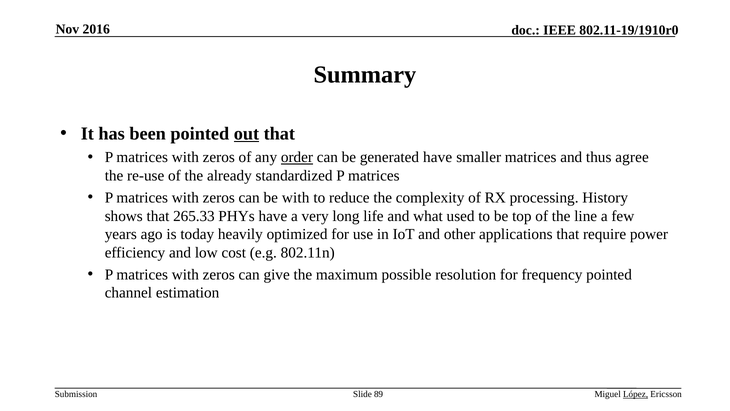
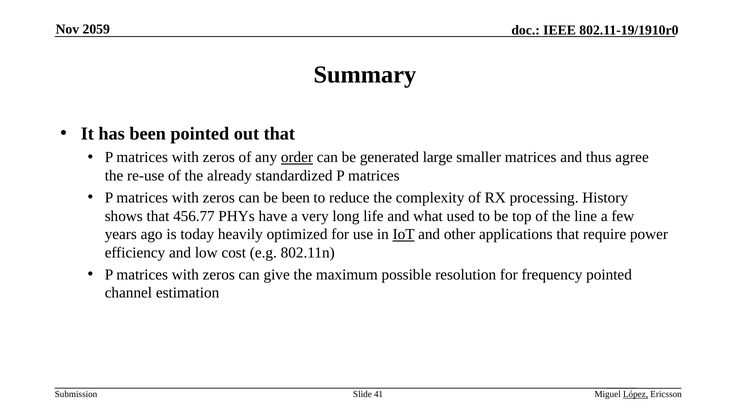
2016: 2016 -> 2059
out underline: present -> none
generated have: have -> large
be with: with -> been
265.33: 265.33 -> 456.77
IoT underline: none -> present
89: 89 -> 41
